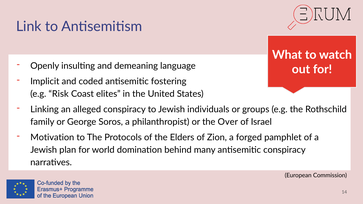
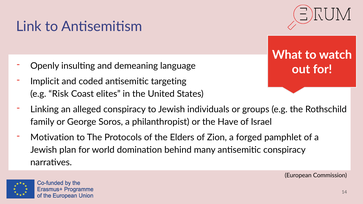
fostering: fostering -> targeting
Over: Over -> Have
